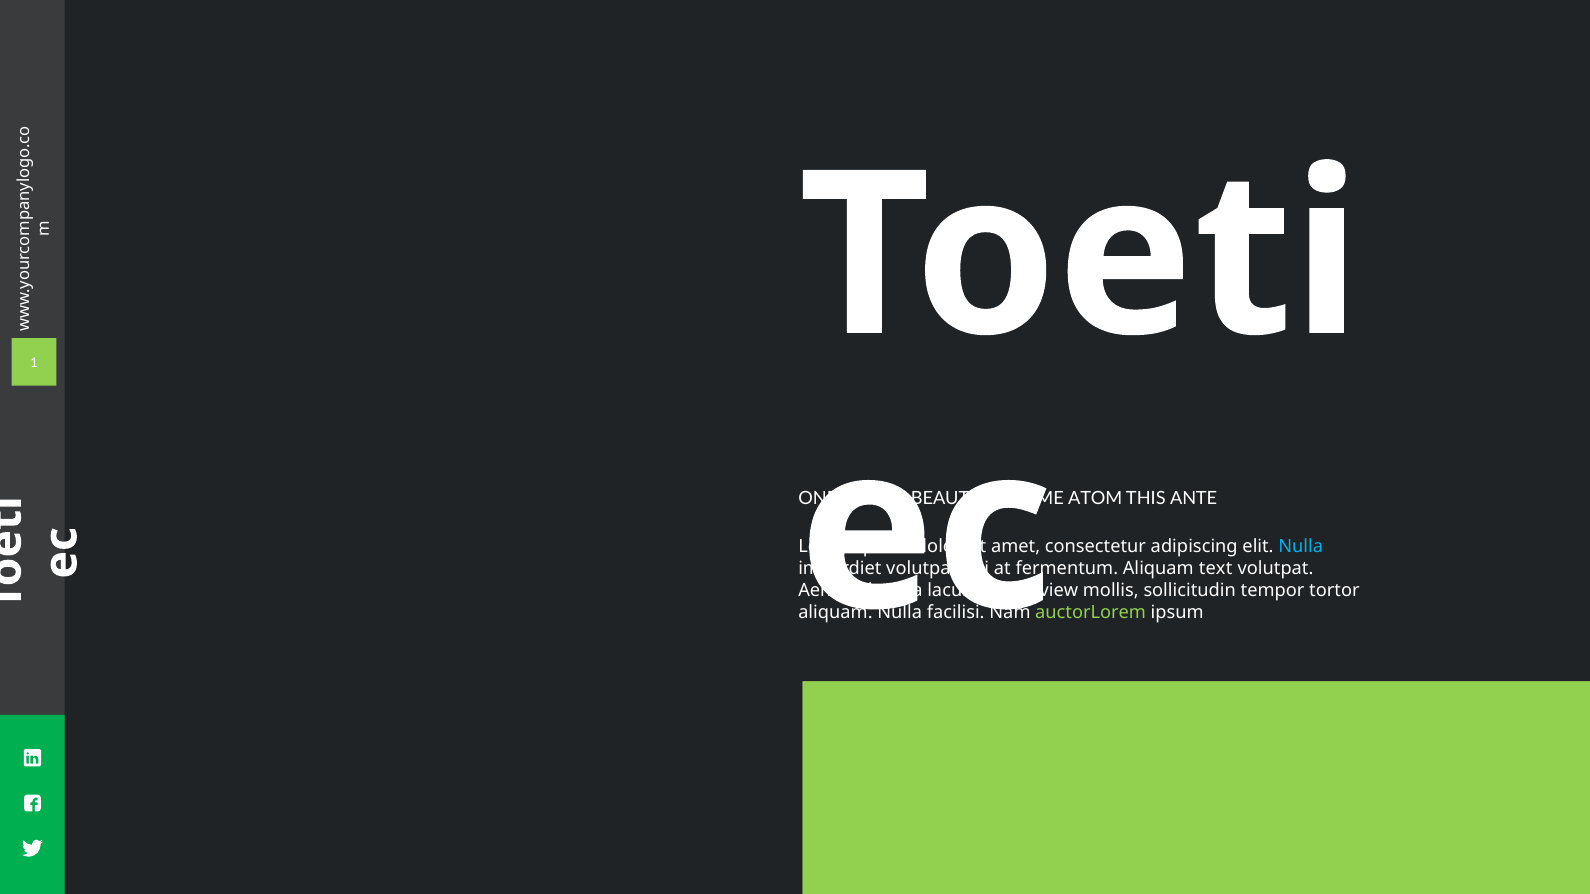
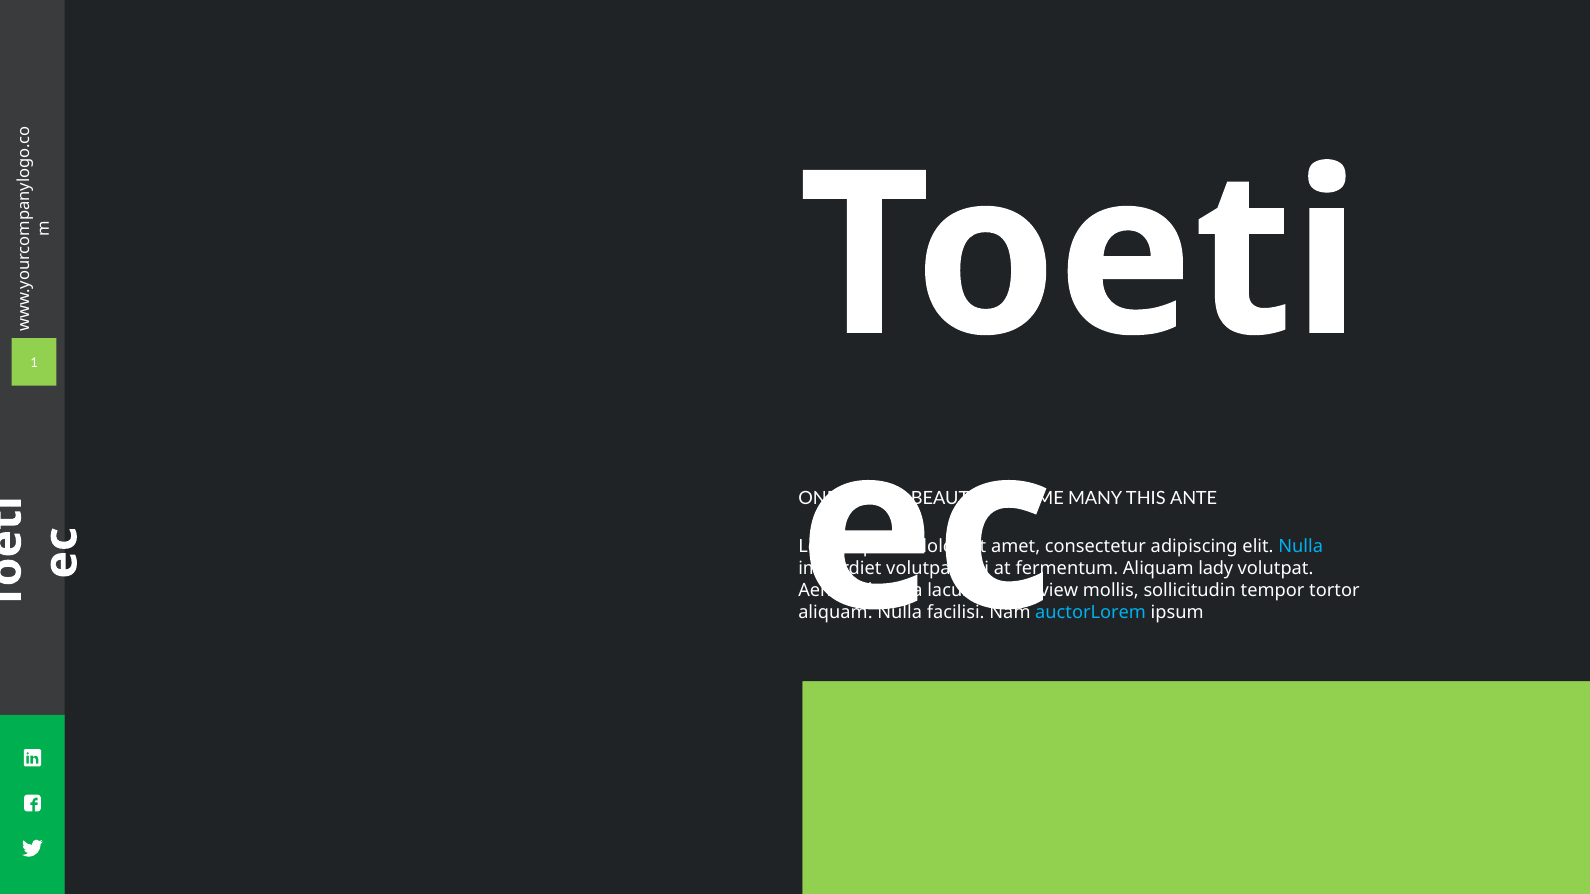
ATOM: ATOM -> MANY
text: text -> lady
auctorLorem colour: light green -> light blue
